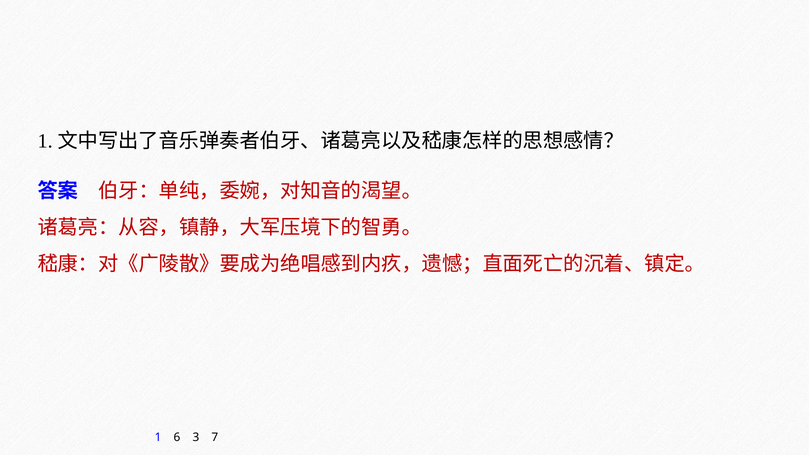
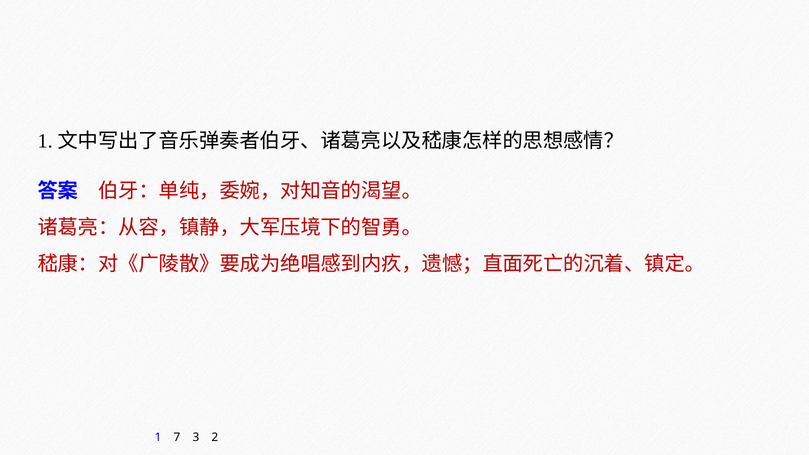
6: 6 -> 7
7: 7 -> 2
